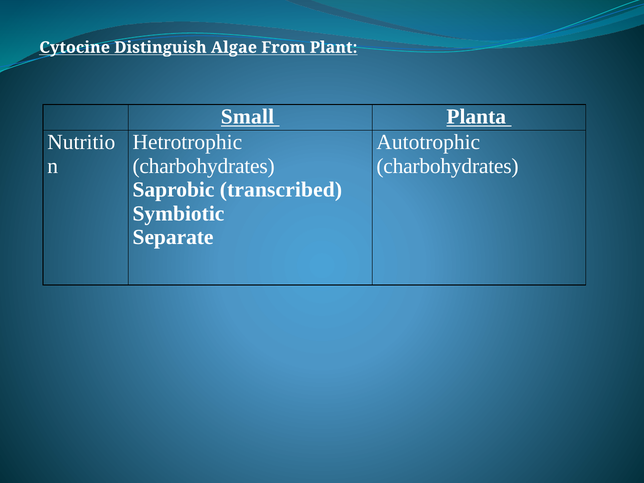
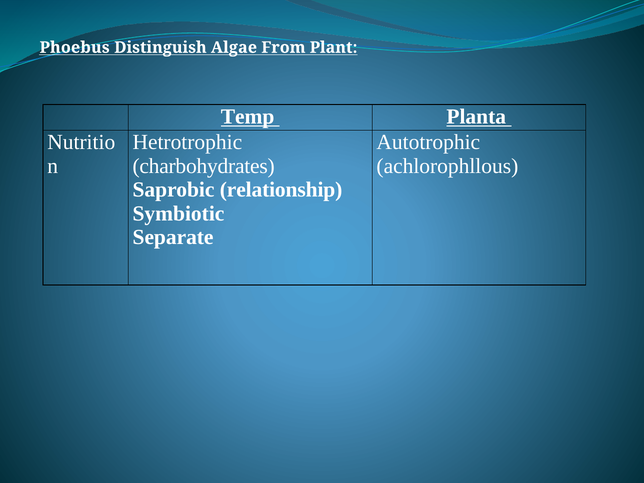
Cytocine: Cytocine -> Phoebus
Small: Small -> Temp
charbohydrates at (447, 166): charbohydrates -> achlorophllous
transcribed: transcribed -> relationship
